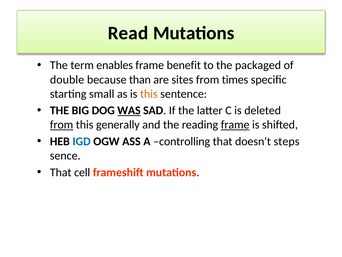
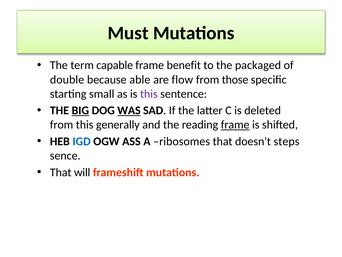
Read: Read -> Must
enables: enables -> capable
than: than -> able
sites: sites -> flow
times: times -> those
this at (149, 94) colour: orange -> purple
BIG underline: none -> present
from at (62, 125) underline: present -> none
controlling: controlling -> ribosomes
cell: cell -> will
